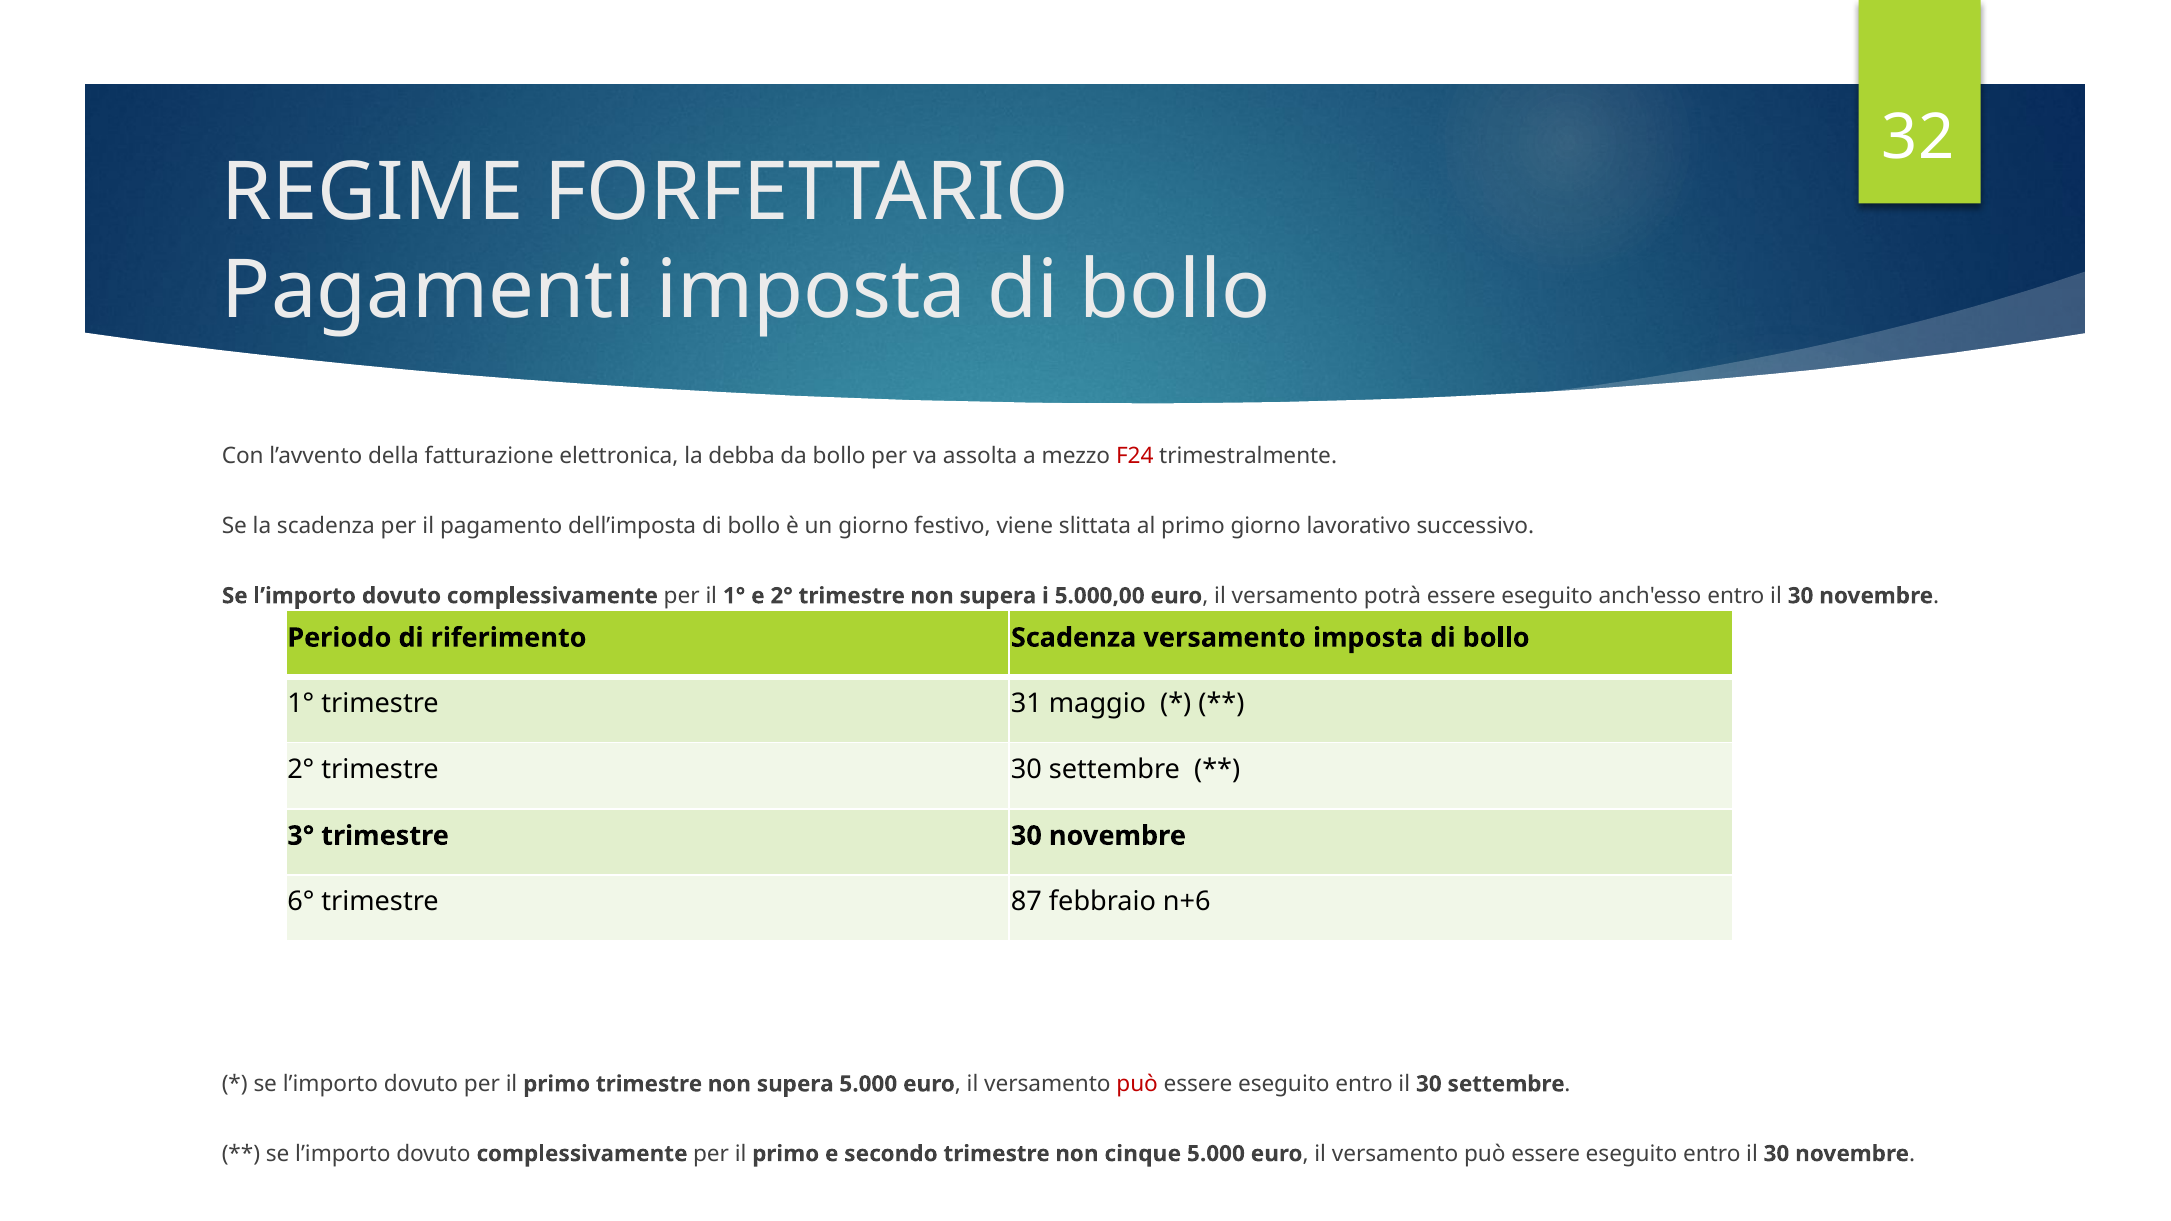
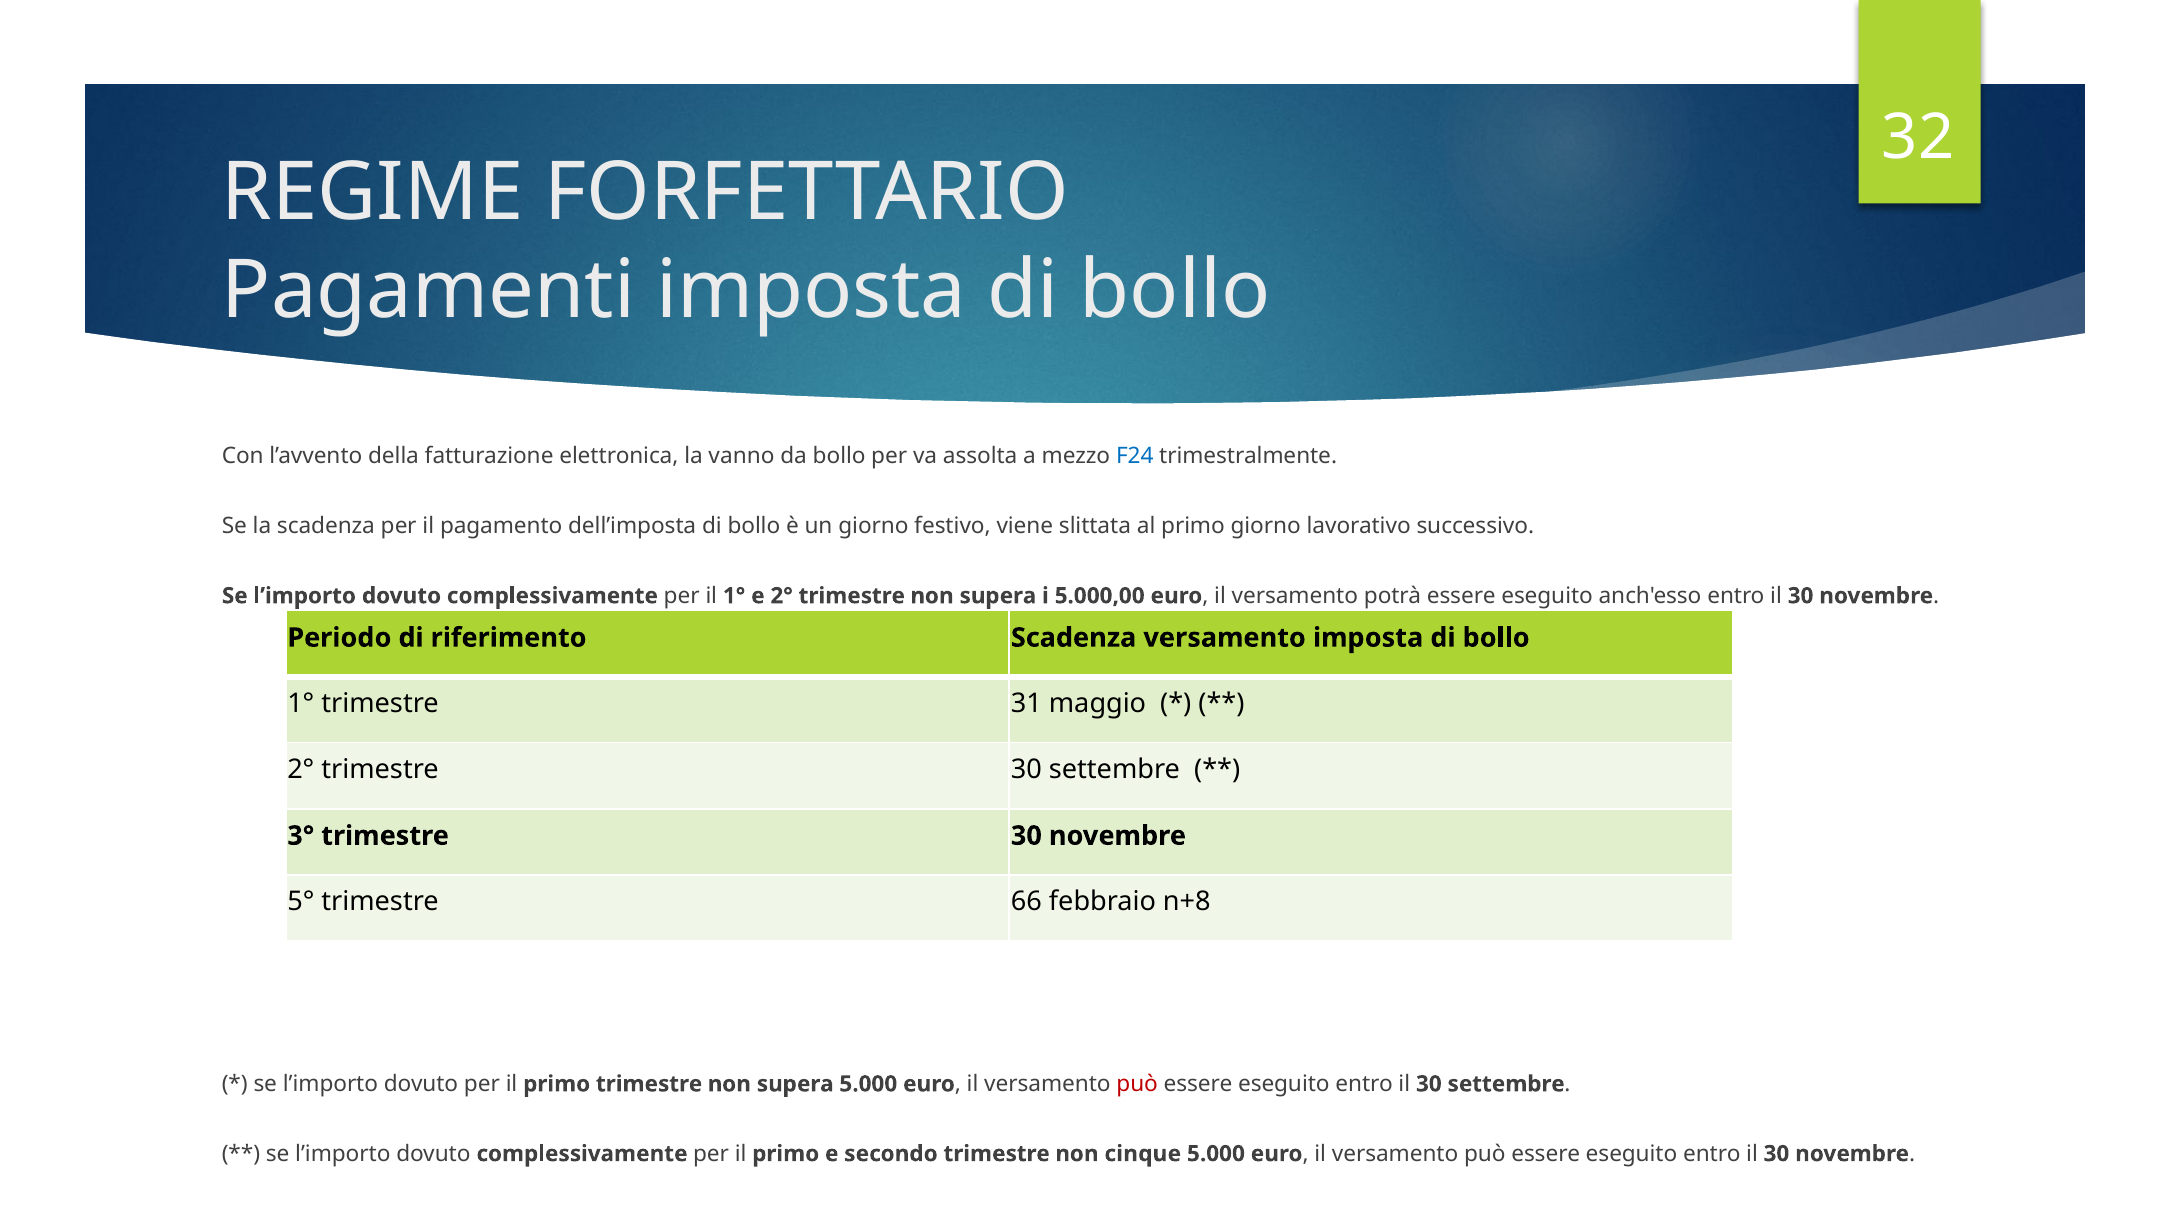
debba: debba -> vanno
F24 colour: red -> blue
6°: 6° -> 5°
87: 87 -> 66
n+6: n+6 -> n+8
